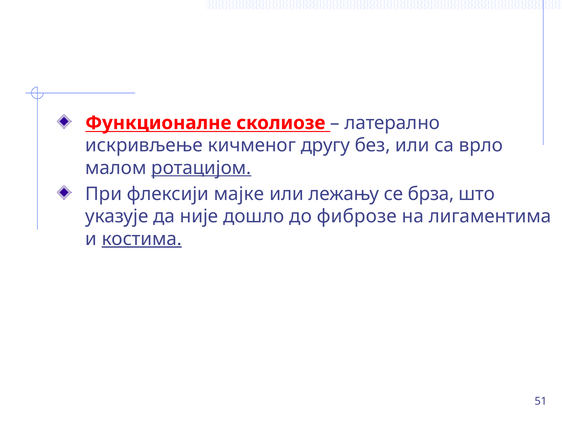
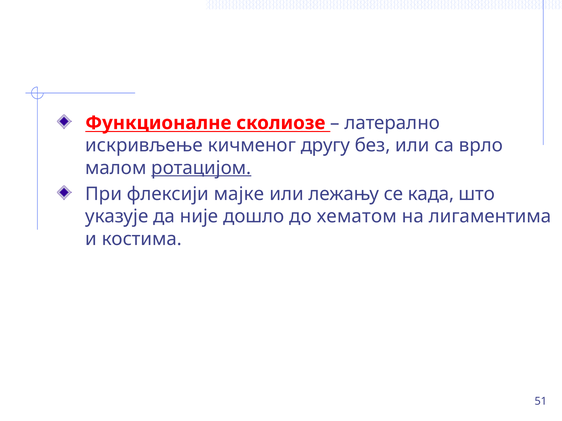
брза: брза -> када
фиброзе: фиброзе -> хематом
костима underline: present -> none
